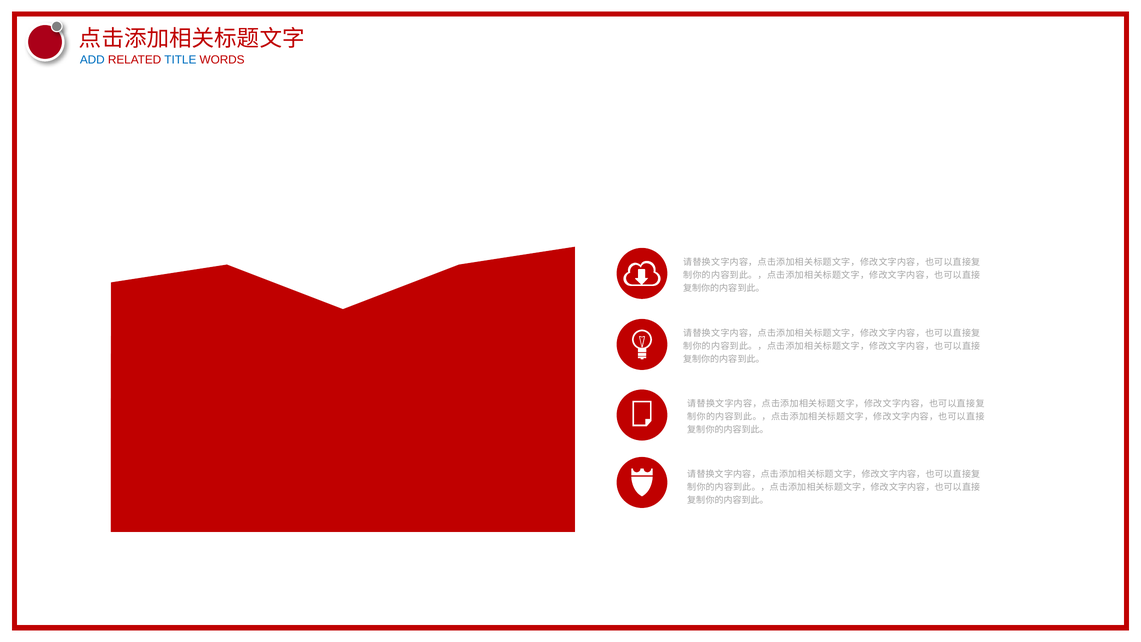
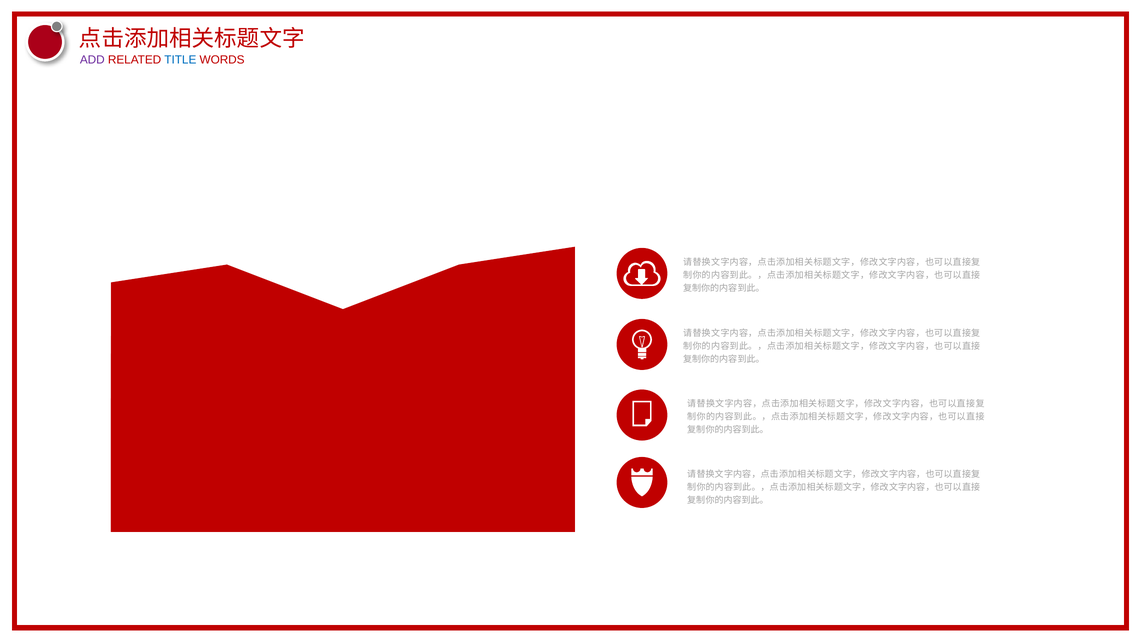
ADD colour: blue -> purple
